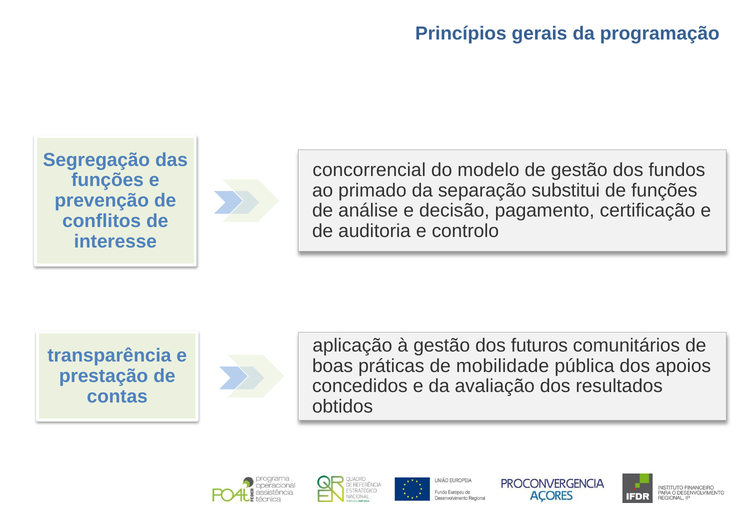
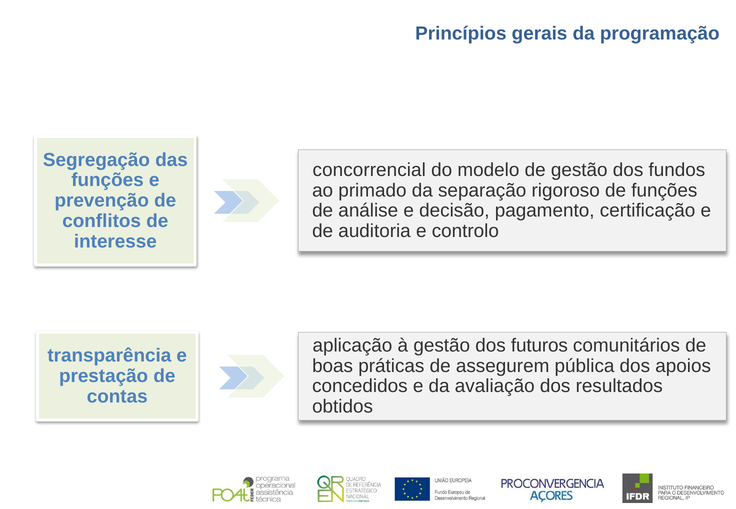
substitui: substitui -> rigoroso
mobilidade: mobilidade -> assegurem
